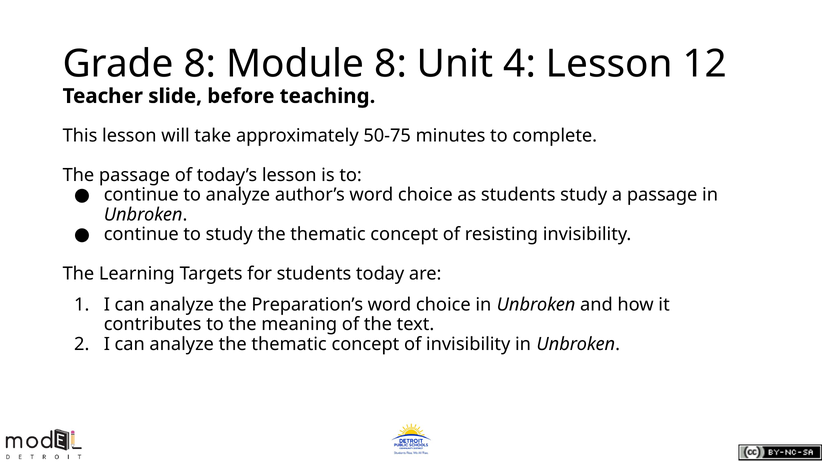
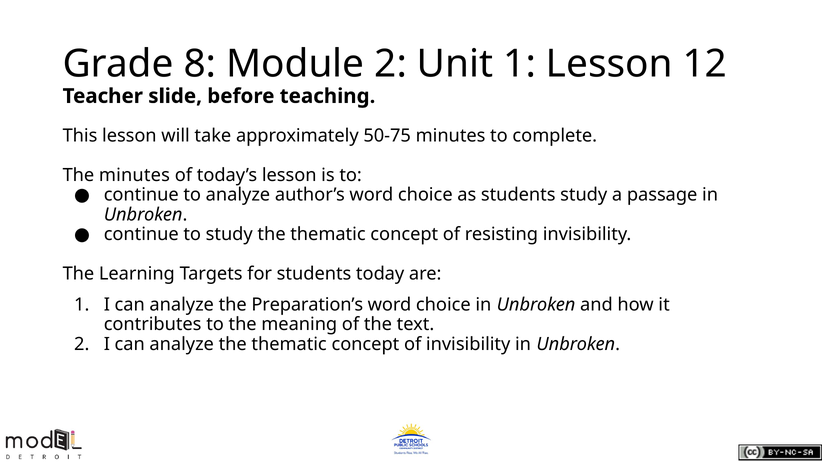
Module 8: 8 -> 2
Unit 4: 4 -> 1
The passage: passage -> minutes
